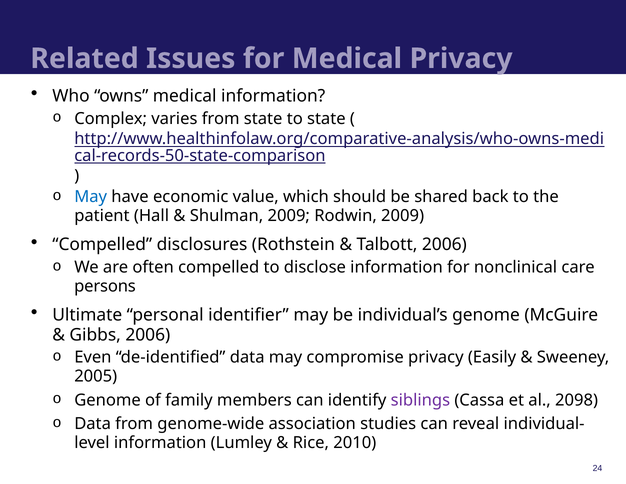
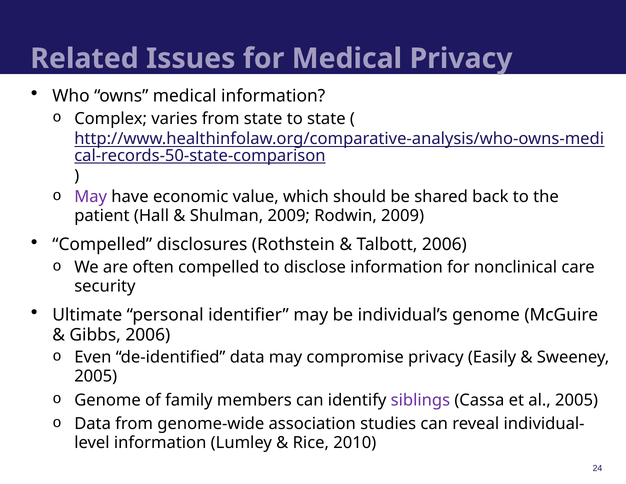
May at (91, 197) colour: blue -> purple
persons: persons -> security
al 2098: 2098 -> 2005
